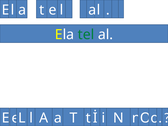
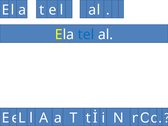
tel colour: green -> blue
